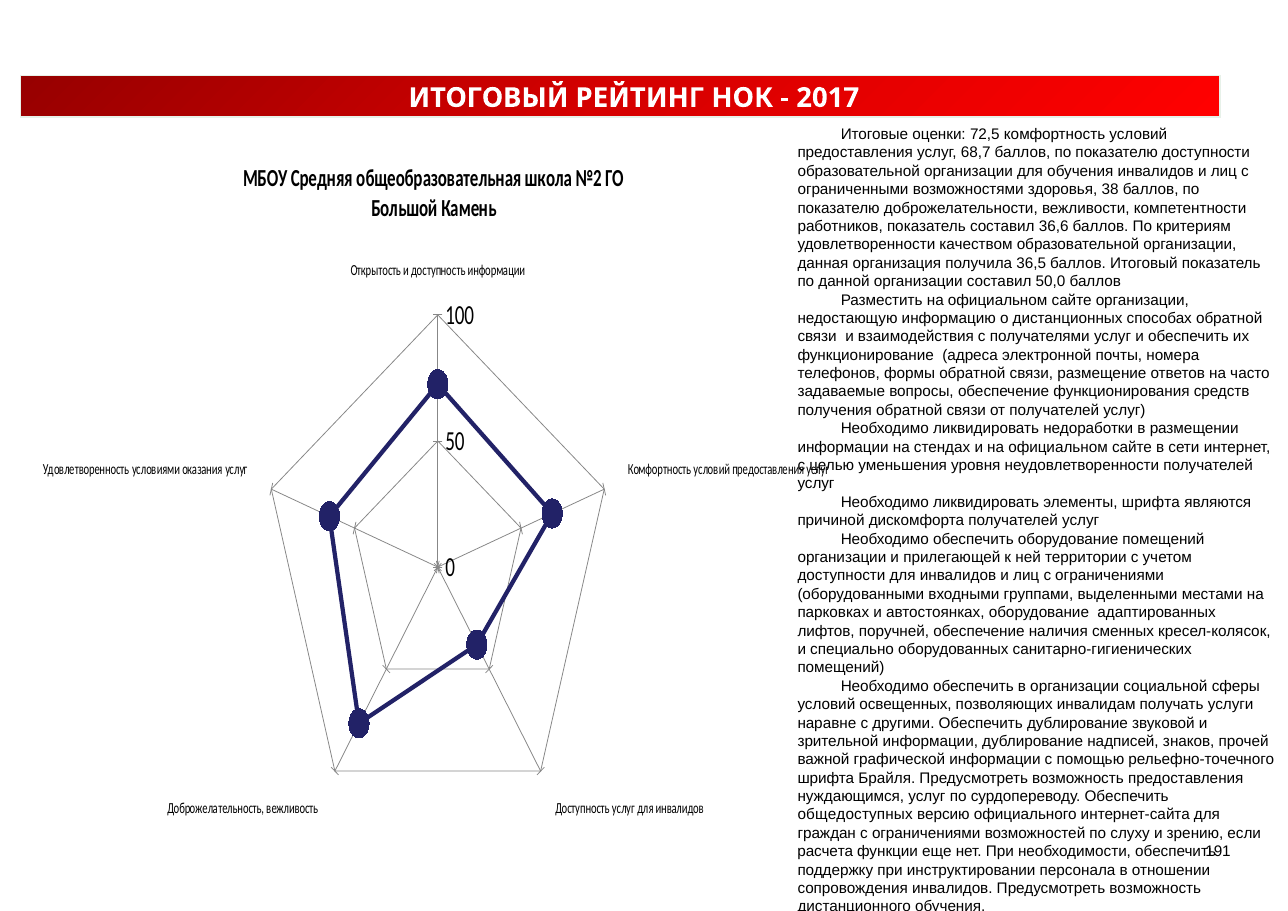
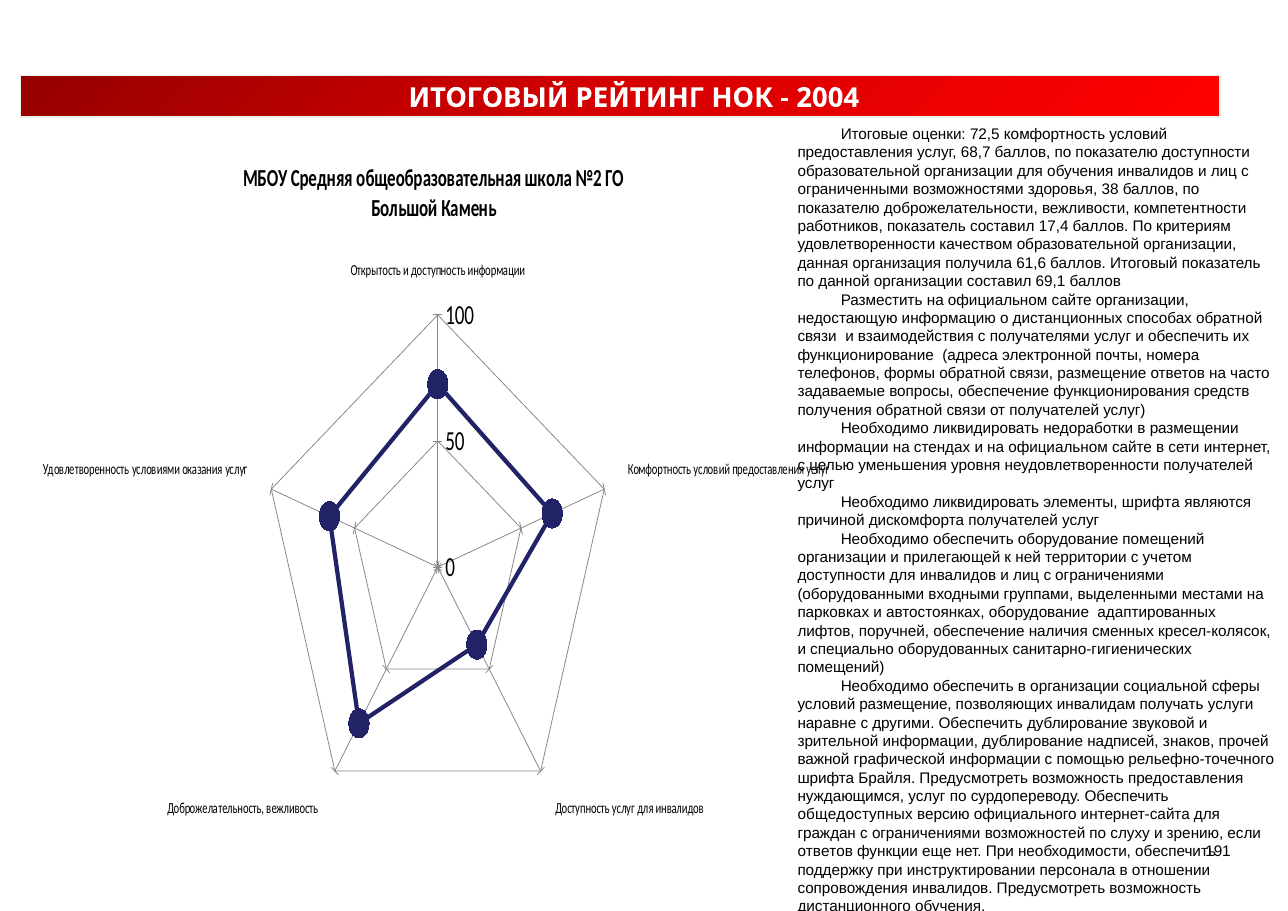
2017: 2017 -> 2004
36,6: 36,6 -> 17,4
36,5: 36,5 -> 61,6
50,0: 50,0 -> 69,1
условий освещенных: освещенных -> размещение
расчета at (825, 851): расчета -> ответов
